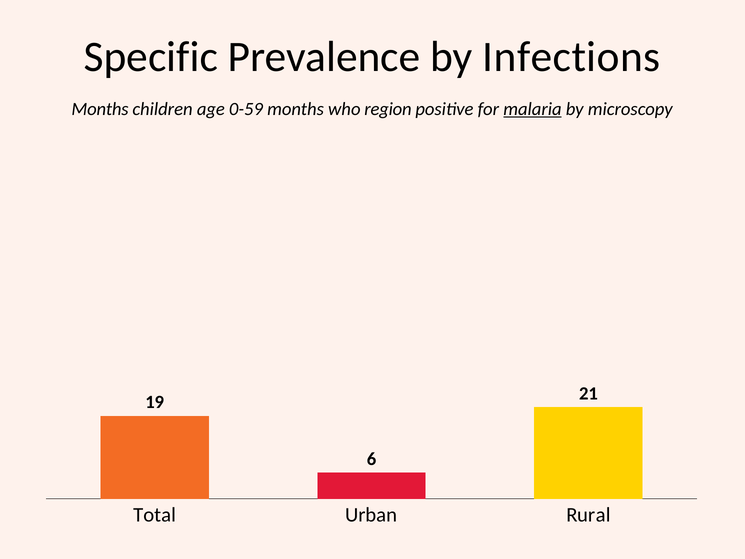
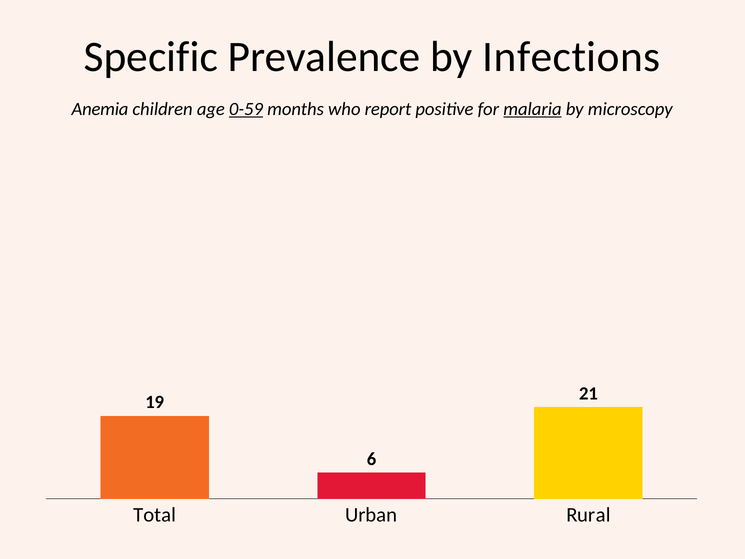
Months at (100, 109): Months -> Anemia
0-59 underline: none -> present
region: region -> report
